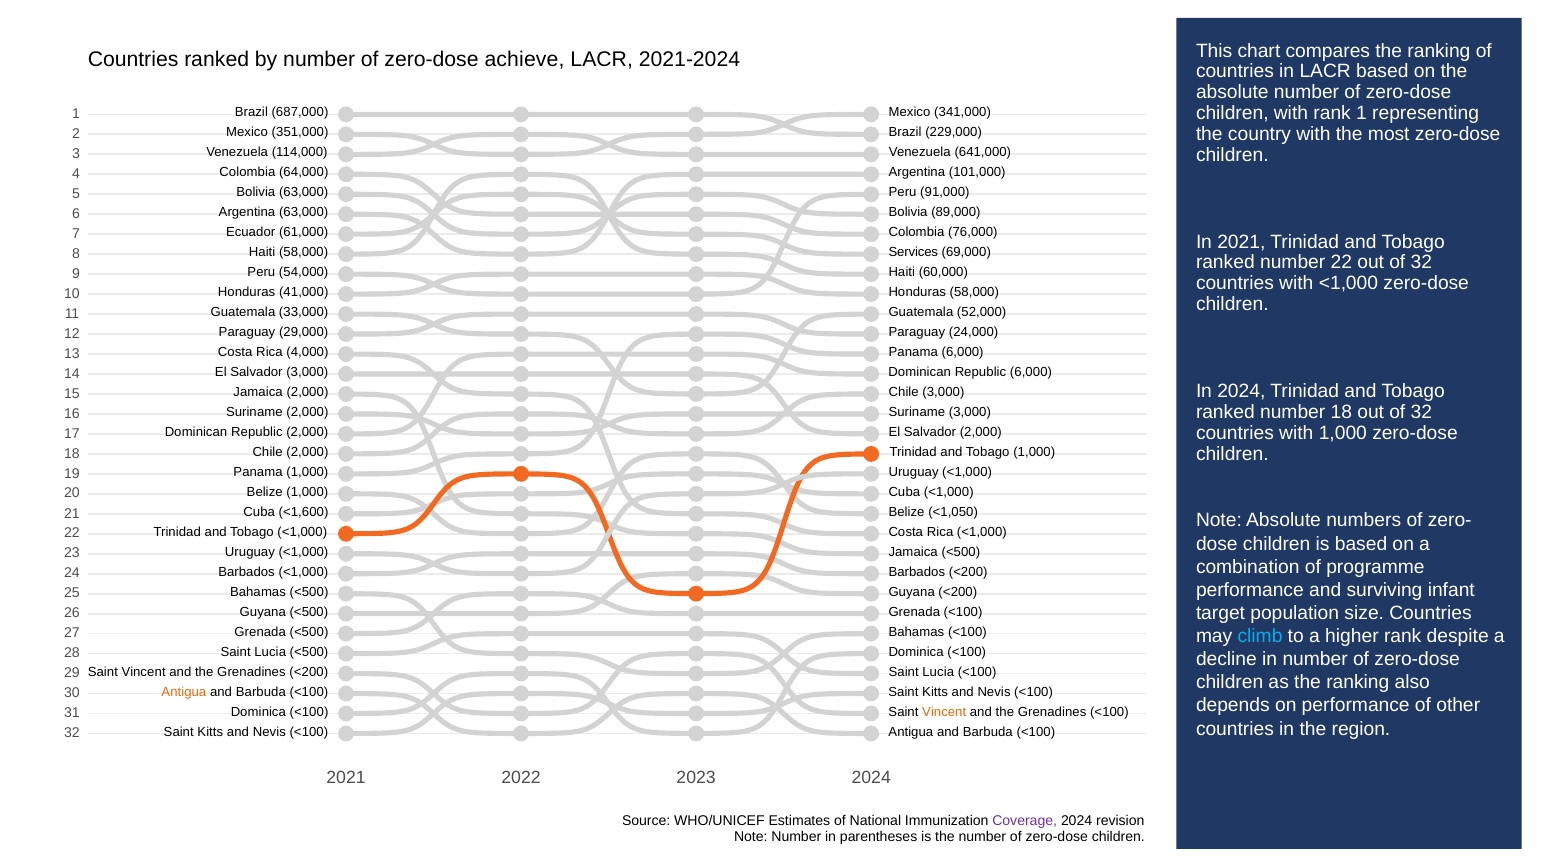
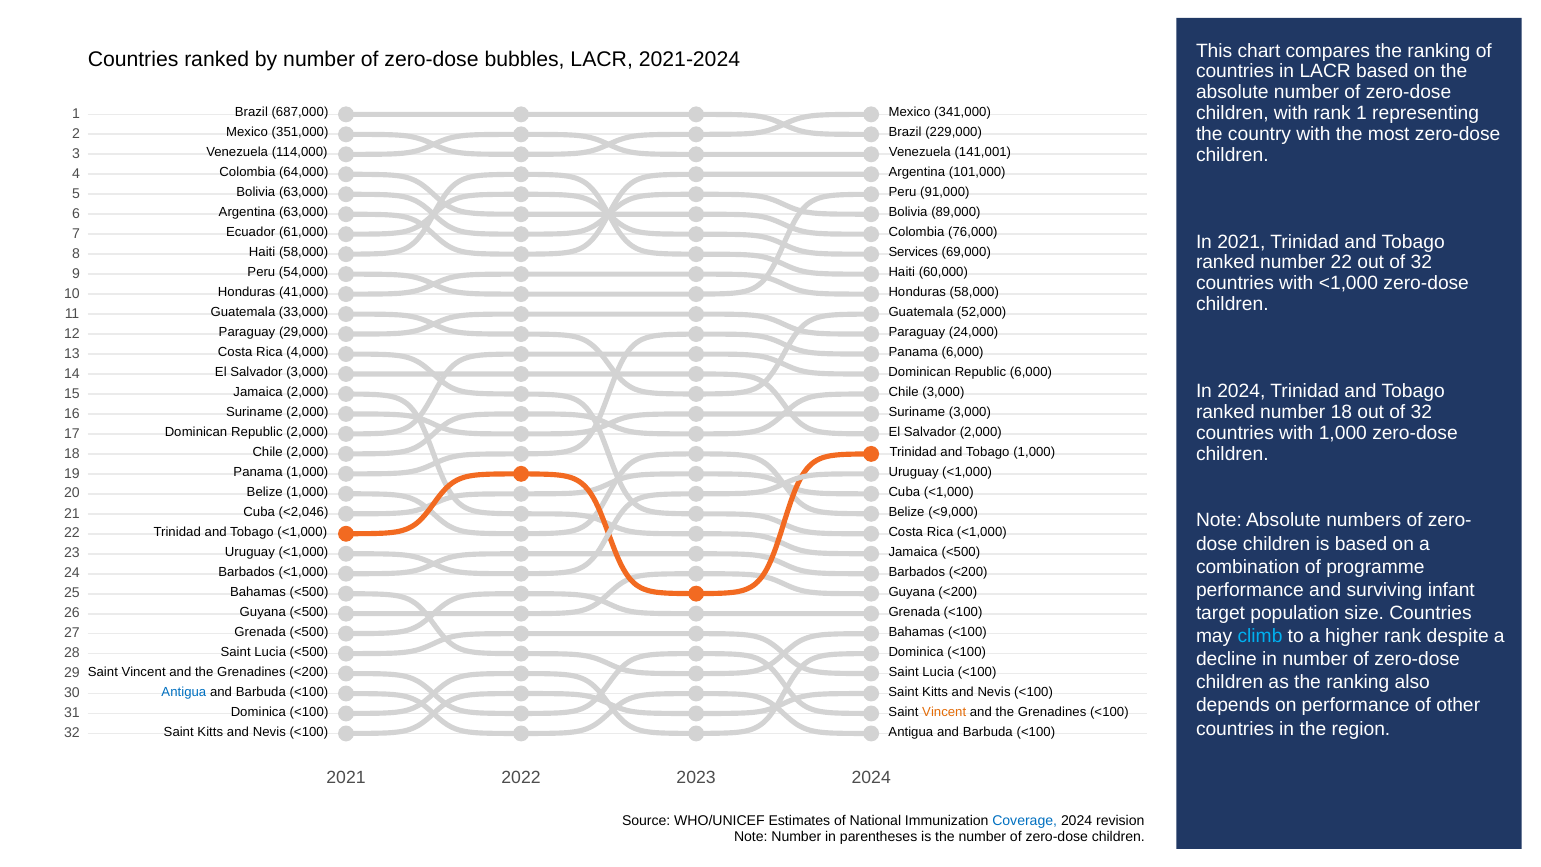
achieve: achieve -> bubbles
641,000: 641,000 -> 141,001
<1,600: <1,600 -> <2,046
<1,050: <1,050 -> <9,000
Antigua at (184, 692) colour: orange -> blue
Coverage colour: purple -> blue
